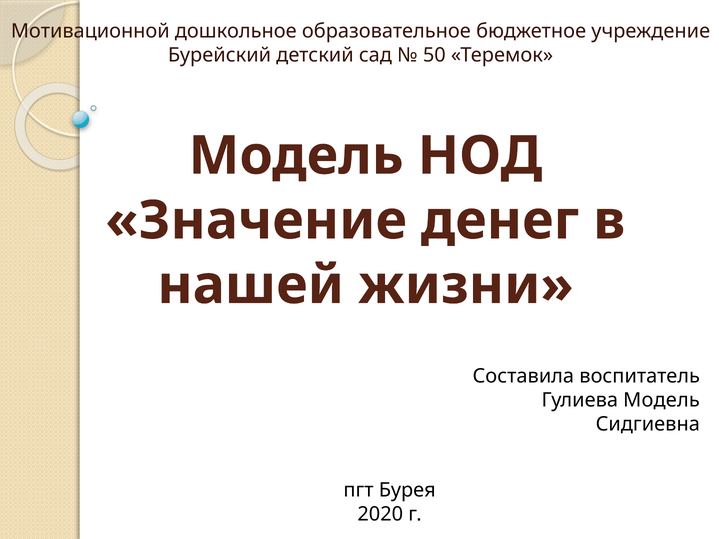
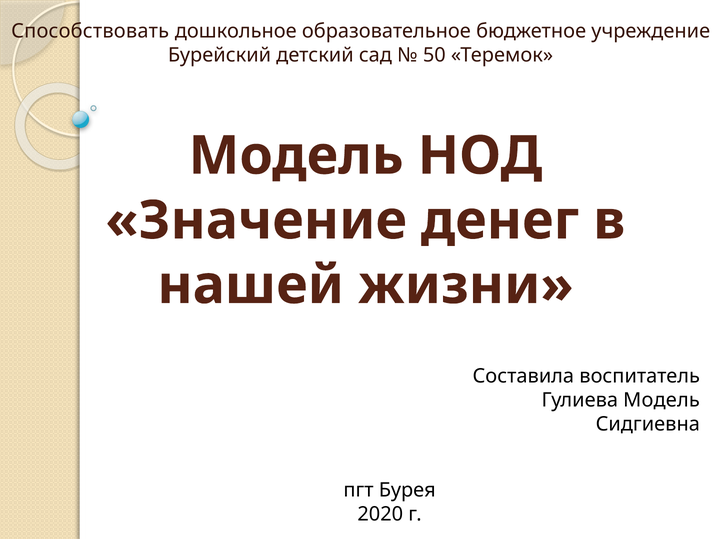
Мотивационной: Мотивационной -> Способствовать
